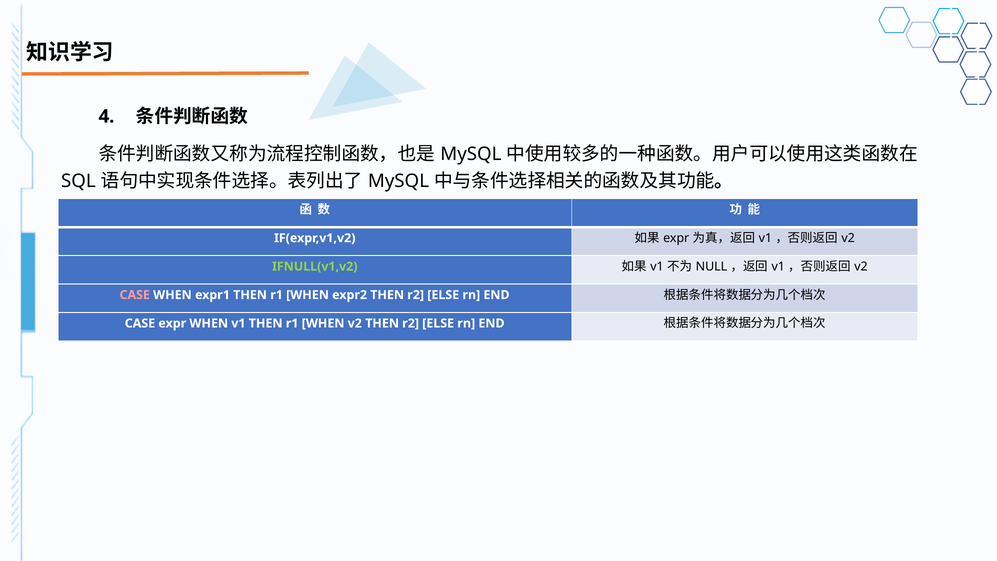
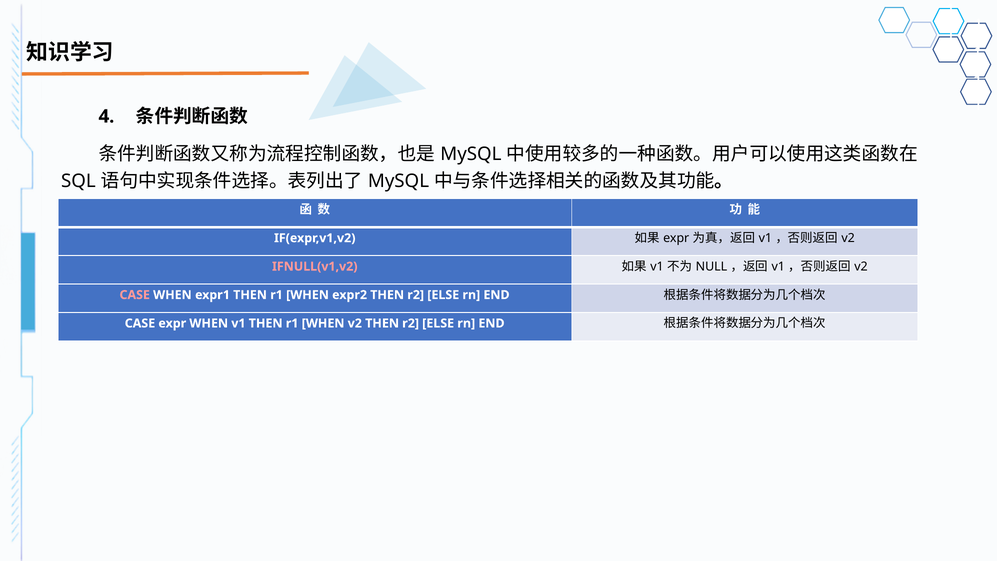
IFNULL(v1,v2 colour: light green -> pink
